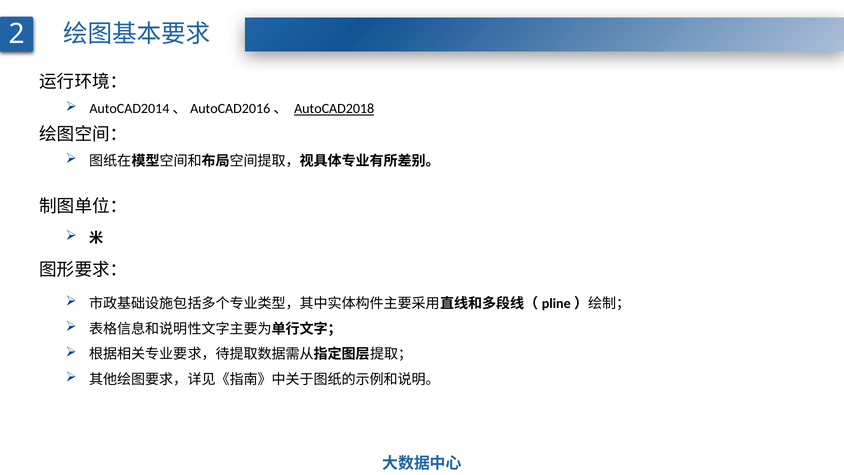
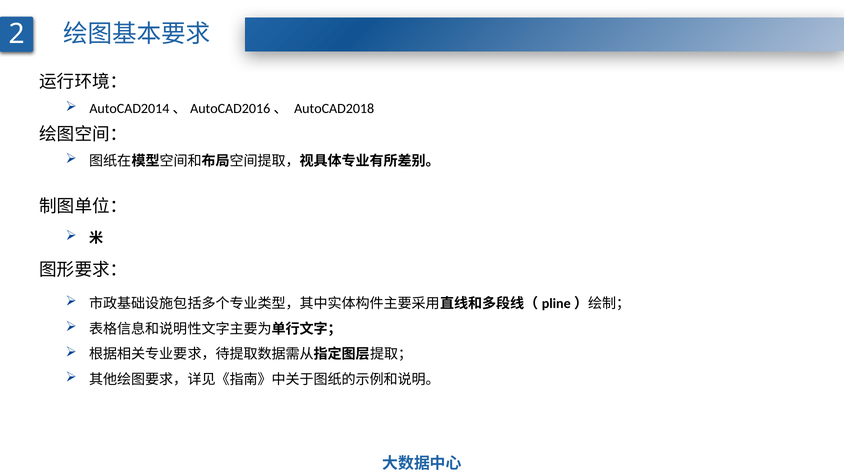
AutoCAD2018 underline: present -> none
